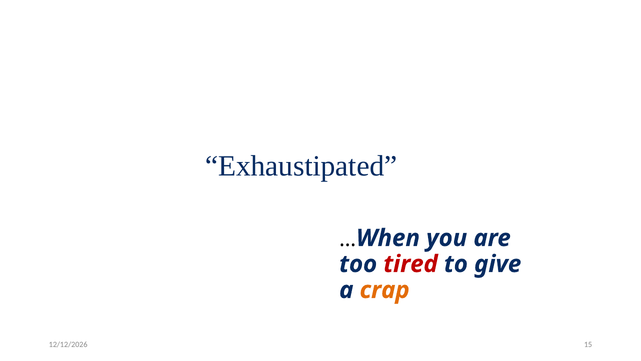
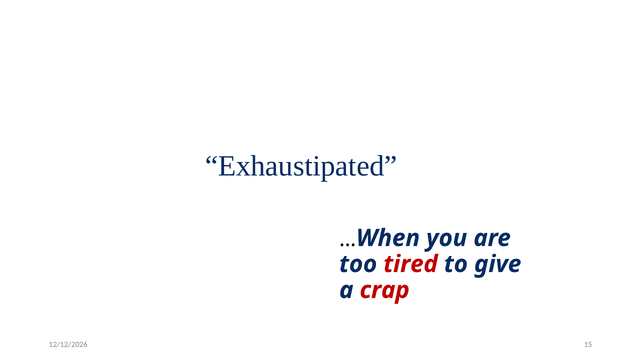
crap colour: orange -> red
